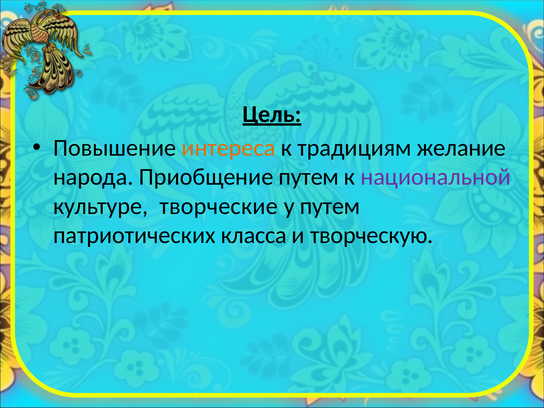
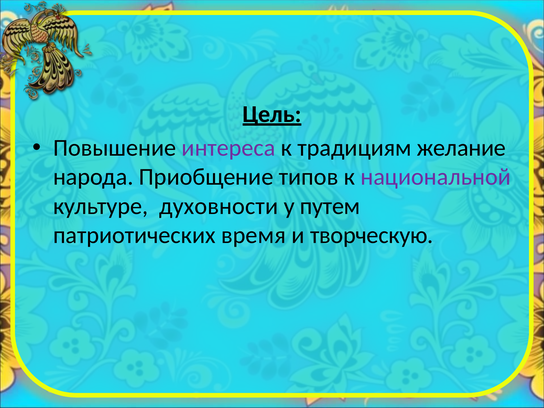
интереса colour: orange -> purple
Приобщение путем: путем -> типов
творческие: творческие -> духовности
класса: класса -> время
